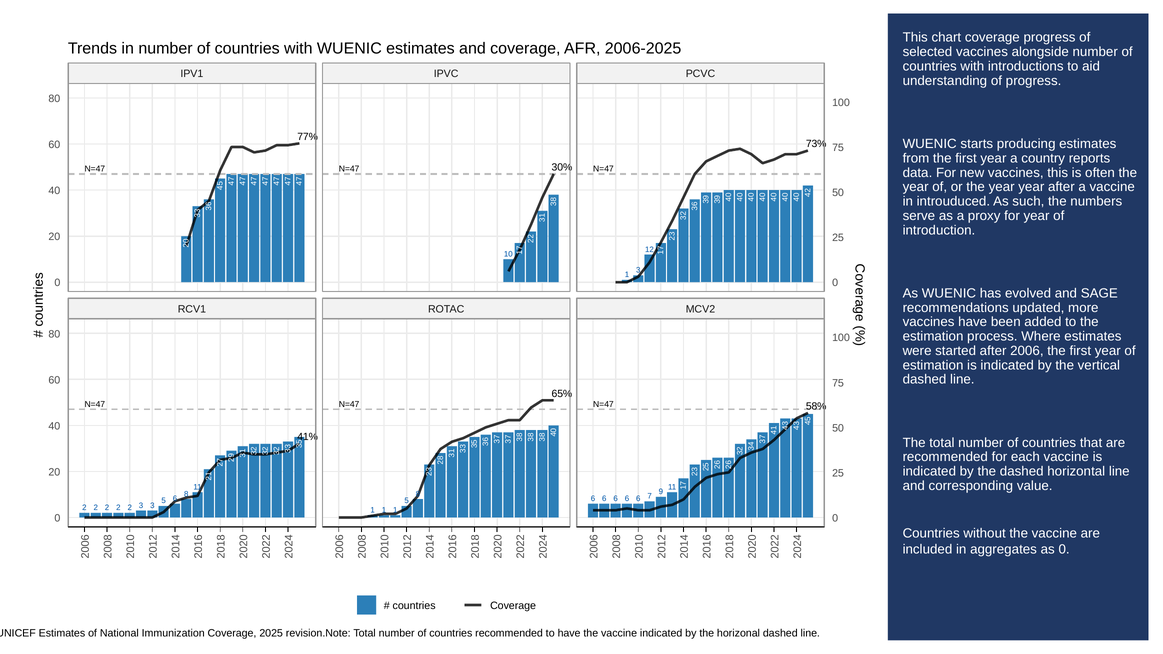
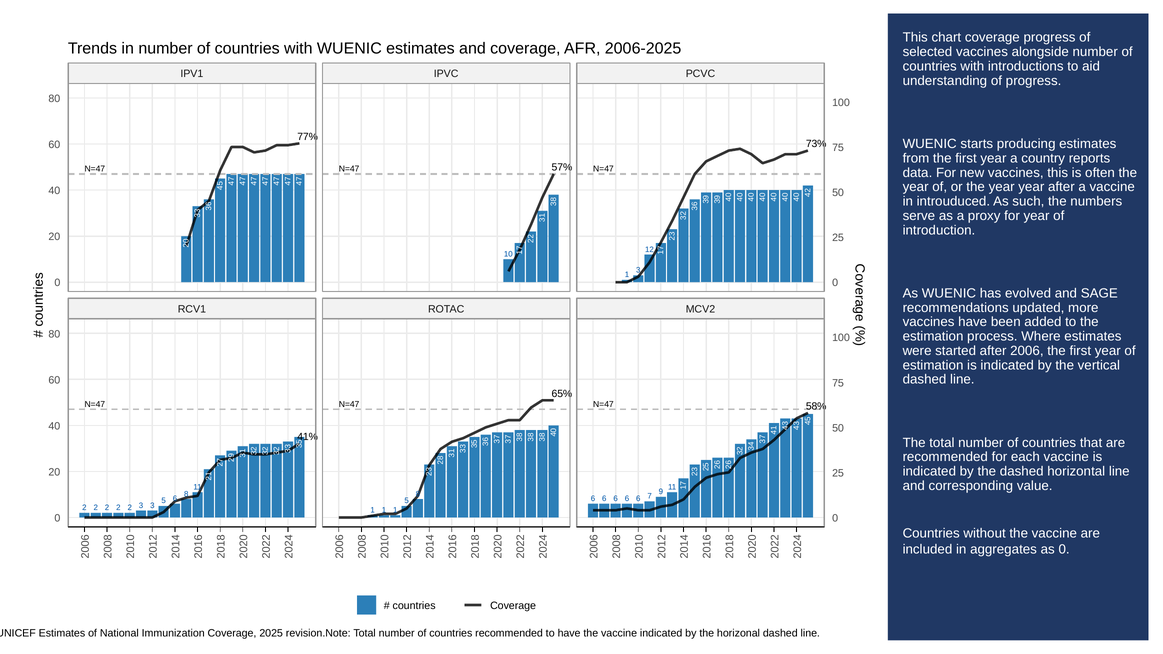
30%: 30% -> 57%
